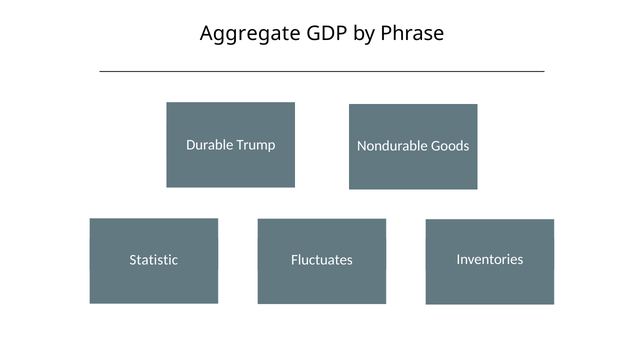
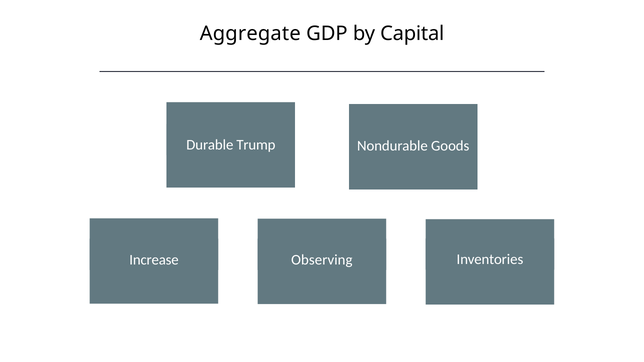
Phrase: Phrase -> Capital
Statistic: Statistic -> Increase
Fluctuates: Fluctuates -> Observing
